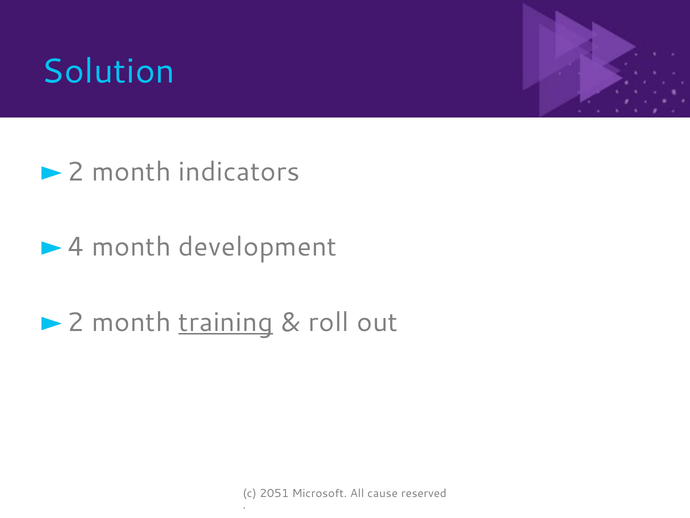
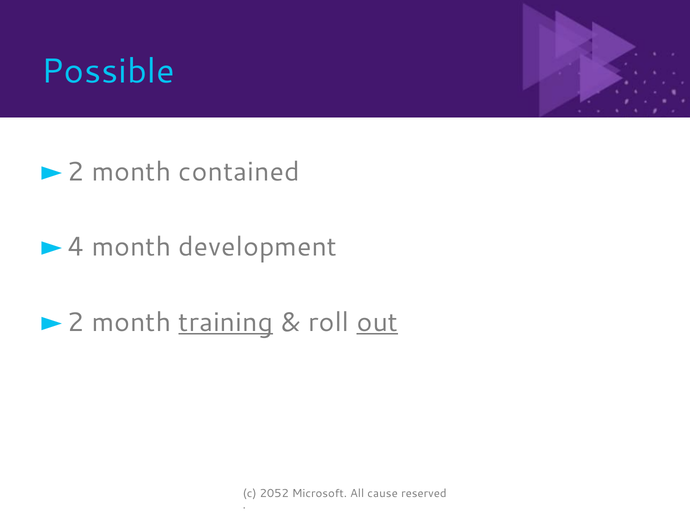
Solution: Solution -> Possible
indicators: indicators -> contained
out underline: none -> present
2051: 2051 -> 2052
